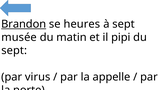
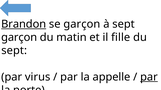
se heures: heures -> garçon
musée at (19, 38): musée -> garçon
pipi: pipi -> fille
par at (149, 77) underline: none -> present
